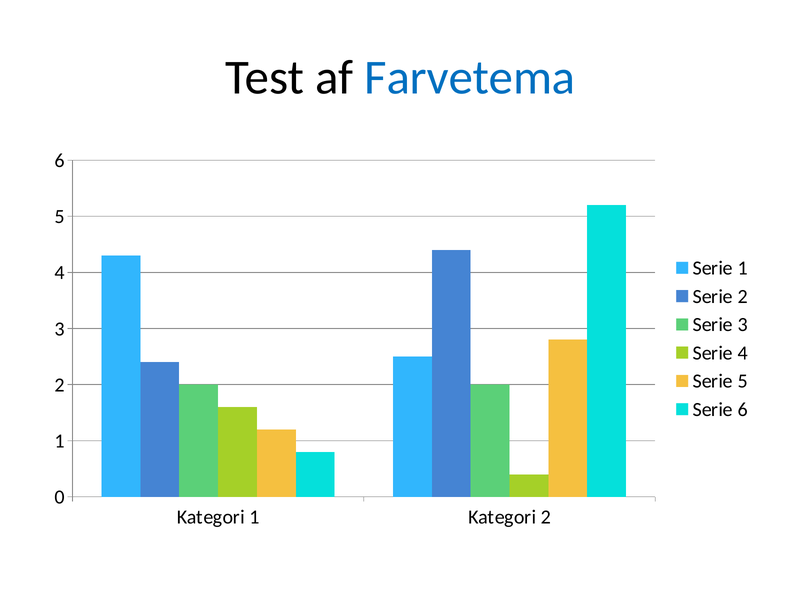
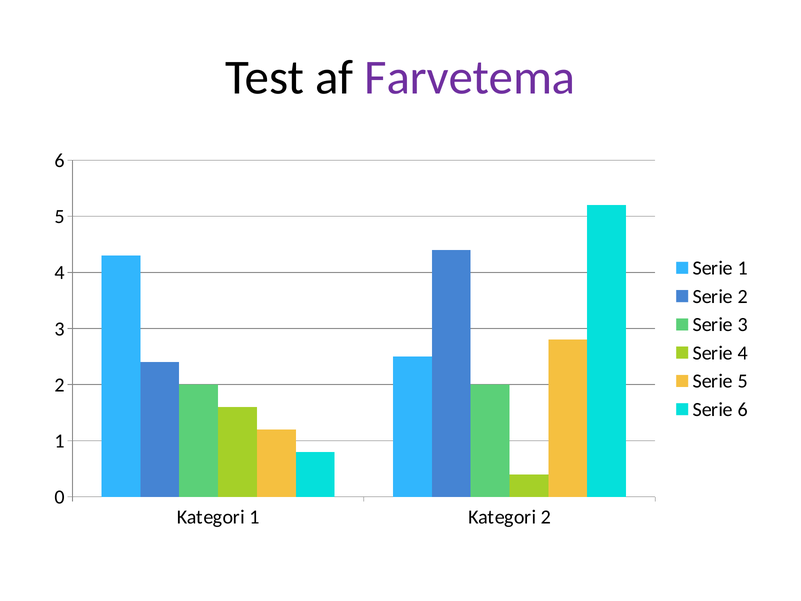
Farvetema colour: blue -> purple
